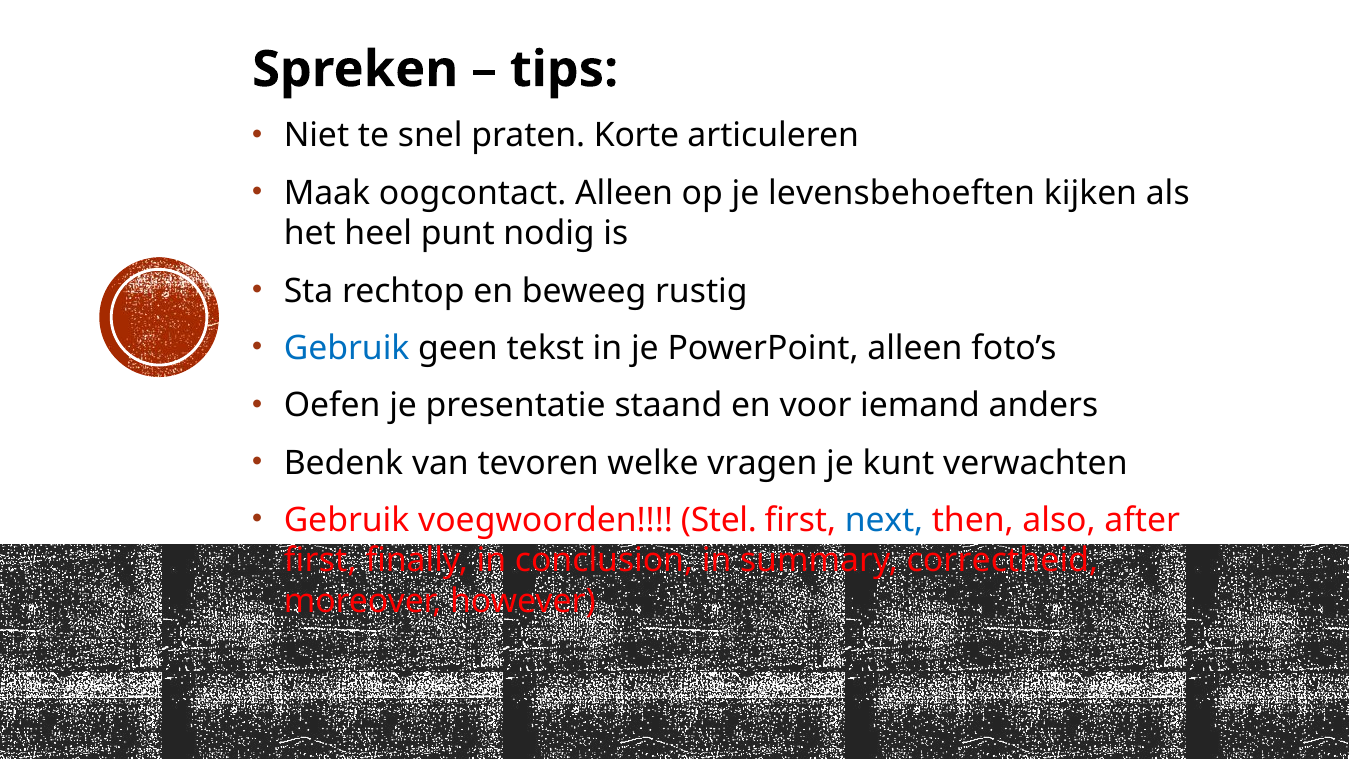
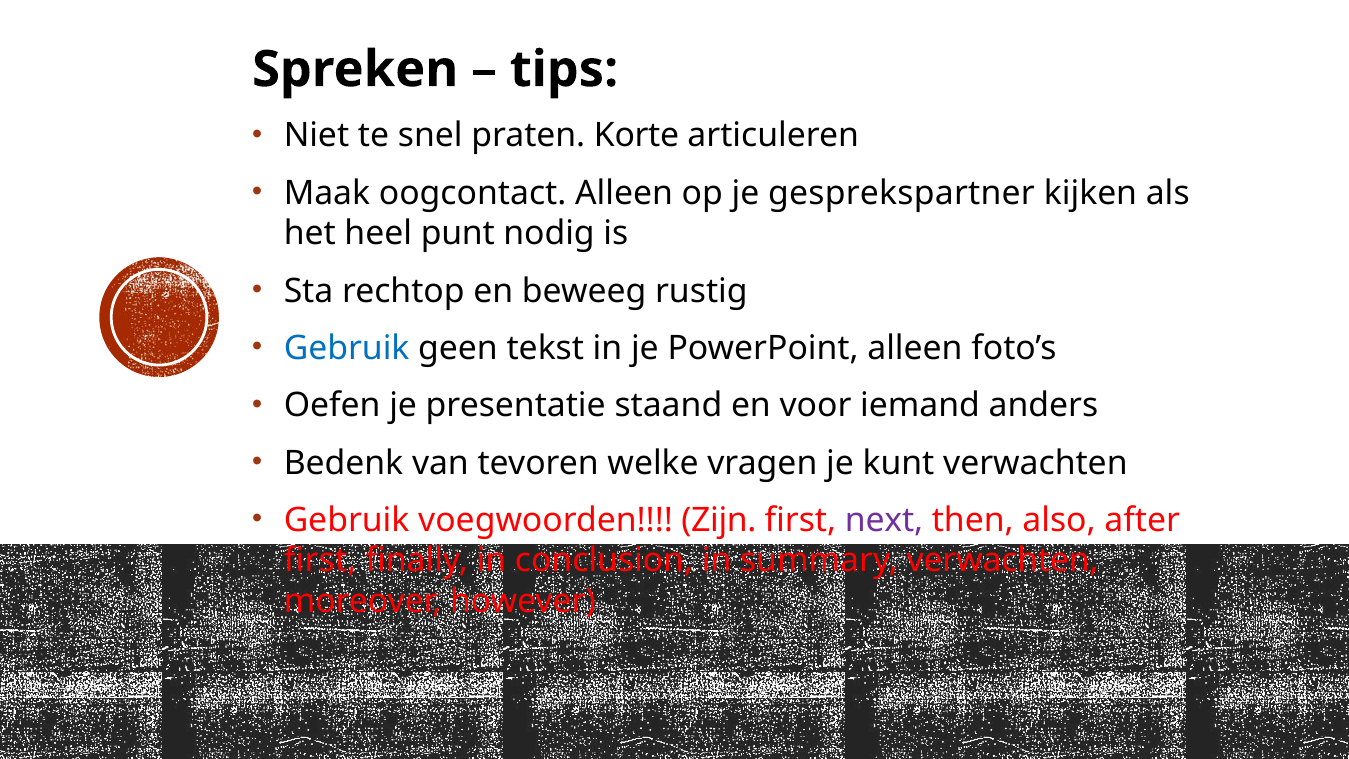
levensbehoeften: levensbehoeften -> gesprekspartner
Stel: Stel -> Zijn
next colour: blue -> purple
summary correctheid: correctheid -> verwachten
